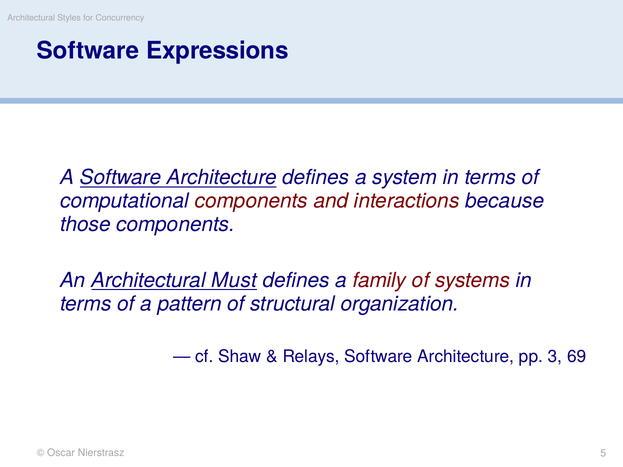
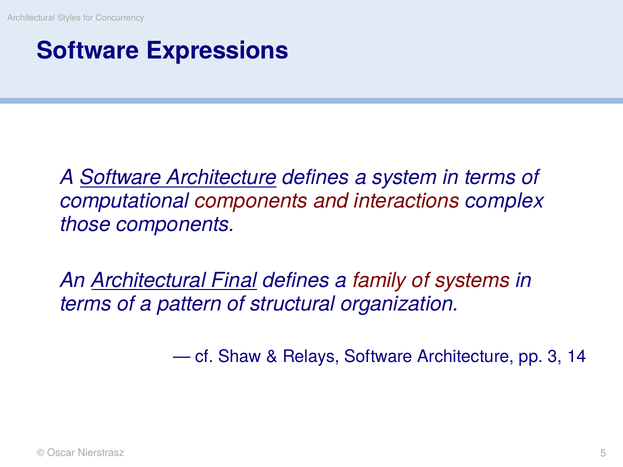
because: because -> complex
Must: Must -> Final
69: 69 -> 14
